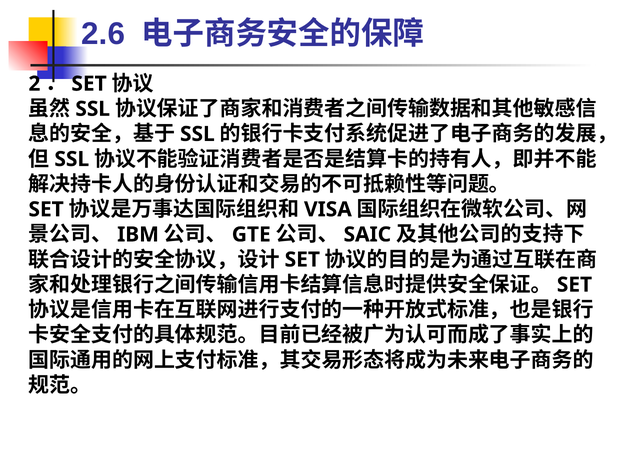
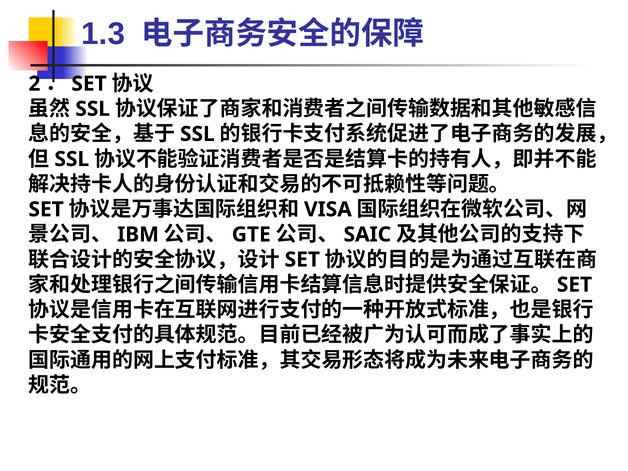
2.6: 2.6 -> 1.3
